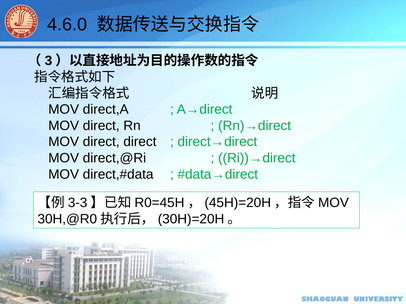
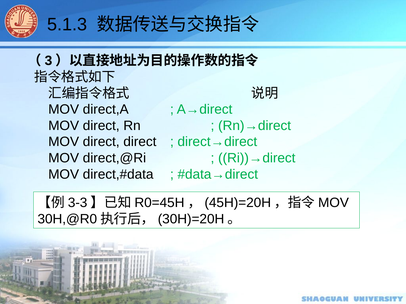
4.6.0: 4.6.0 -> 5.1.3
